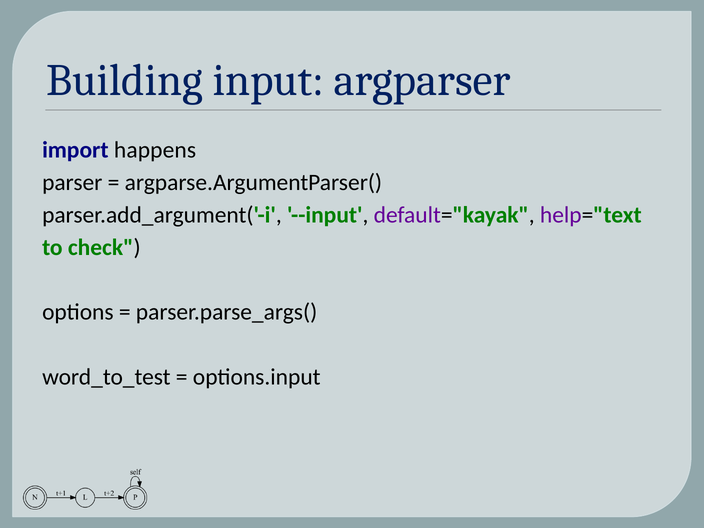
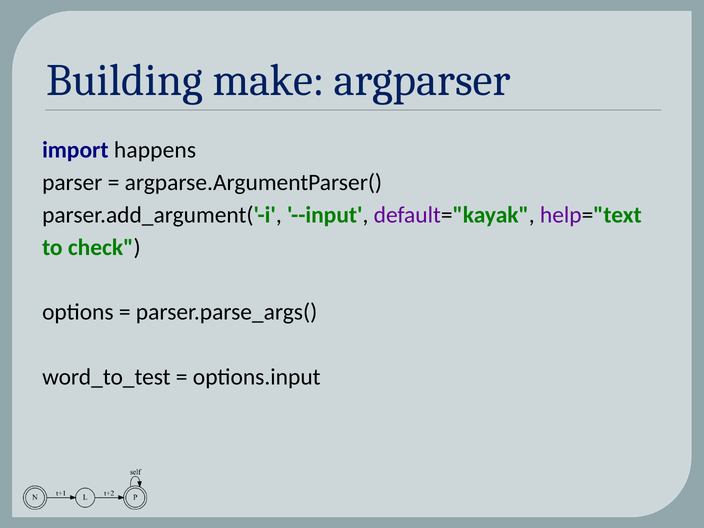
input: input -> make
